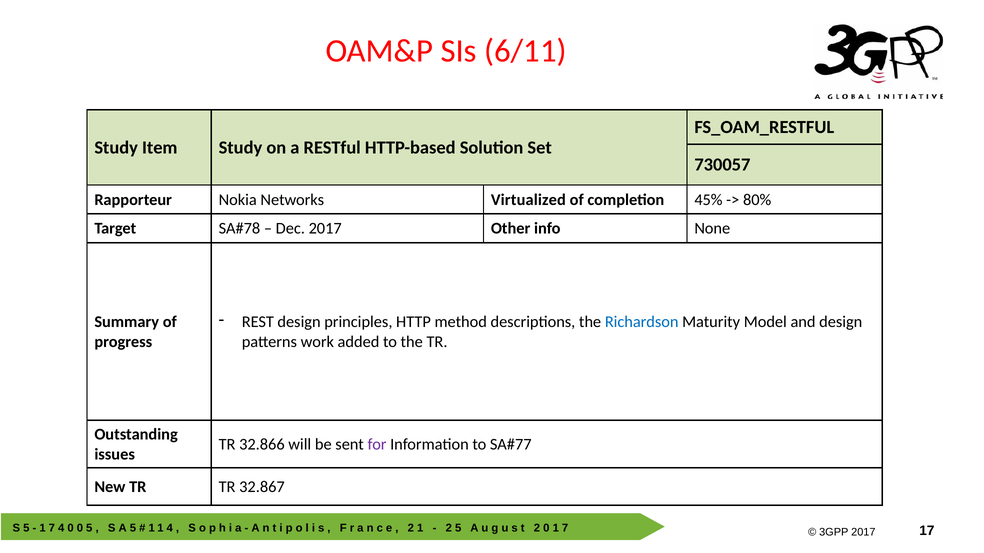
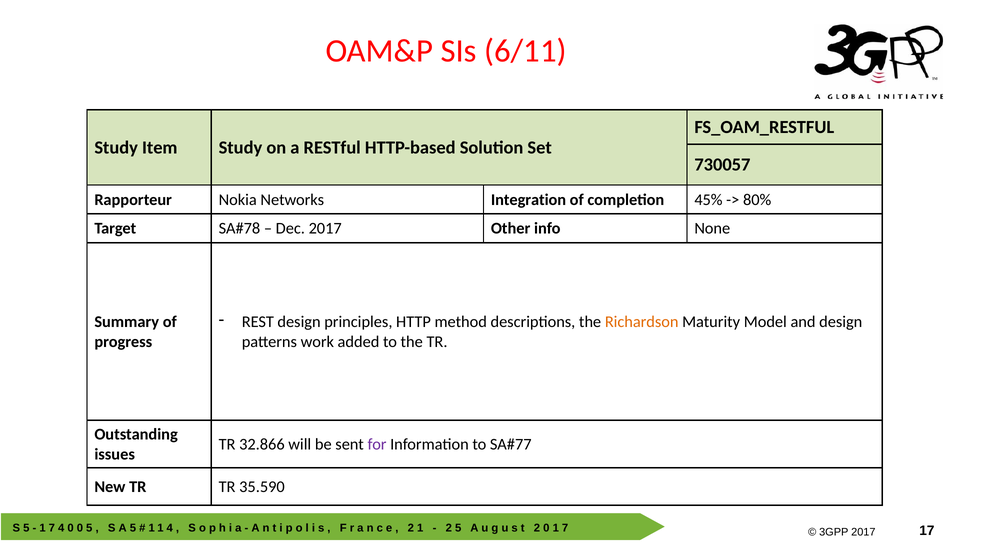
Virtualized: Virtualized -> Integration
Richardson colour: blue -> orange
32.867: 32.867 -> 35.590
